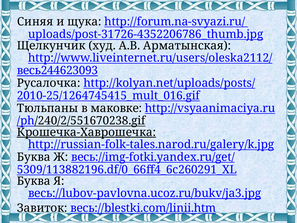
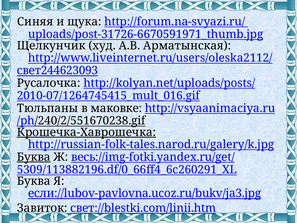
uploads/post-31726-4352206786_thumb.jpg: uploads/post-31726-4352206786_thumb.jpg -> uploads/post-31726-6670591971_thumb.jpg
весь244623093: весь244623093 -> свет244623093
2010-25/1264745415_mult_016.gif: 2010-25/1264745415_mult_016.gif -> 2010-07/1264745415_mult_016.gif
Буква at (34, 157) underline: none -> present
весь://lubov-pavlovna.ucoz.ru/bukv/ja3.jpg: весь://lubov-pavlovna.ucoz.ru/bukv/ja3.jpg -> если://lubov-pavlovna.ucoz.ru/bukv/ja3.jpg
весь://blestki.com/linii.htm: весь://blestki.com/linii.htm -> свет://blestki.com/linii.htm
